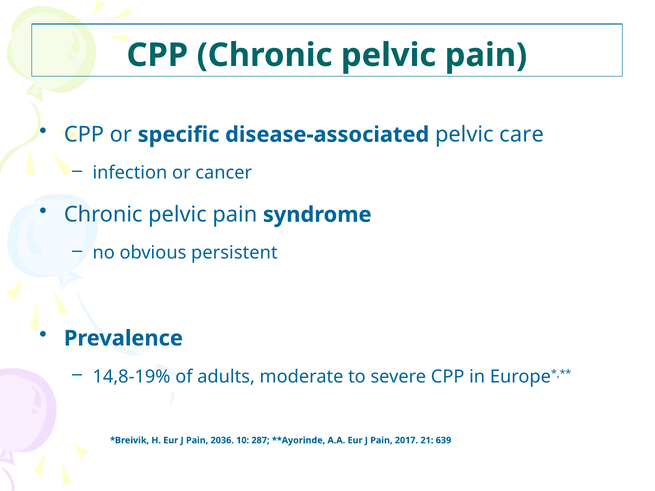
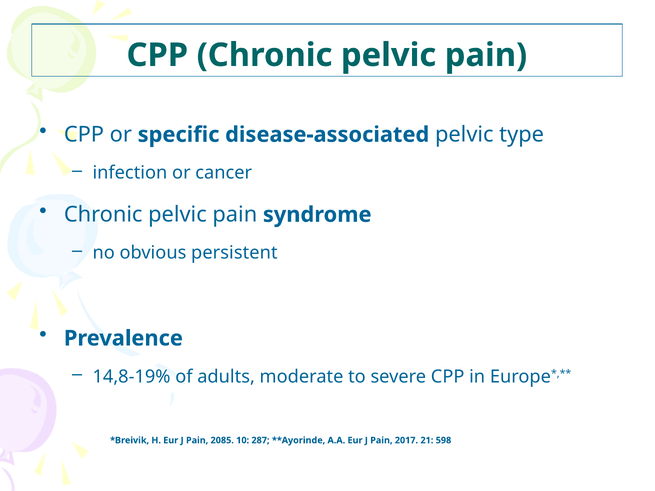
care: care -> type
2036: 2036 -> 2085
639: 639 -> 598
